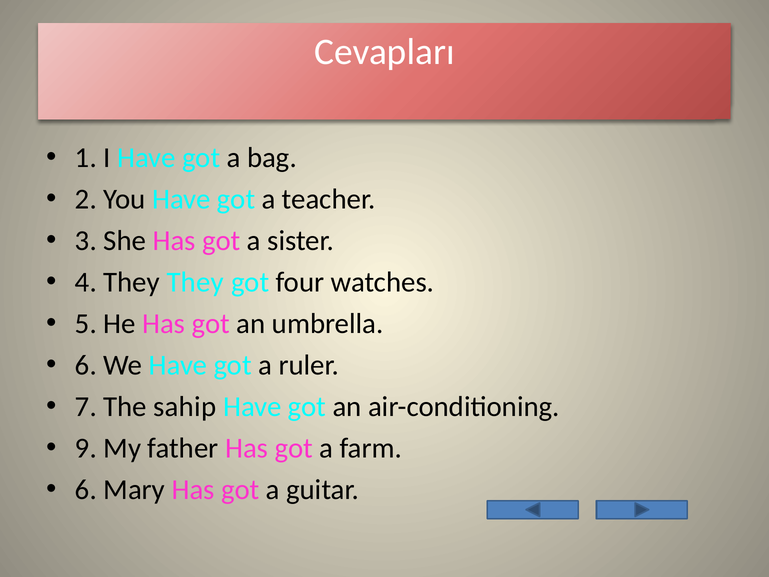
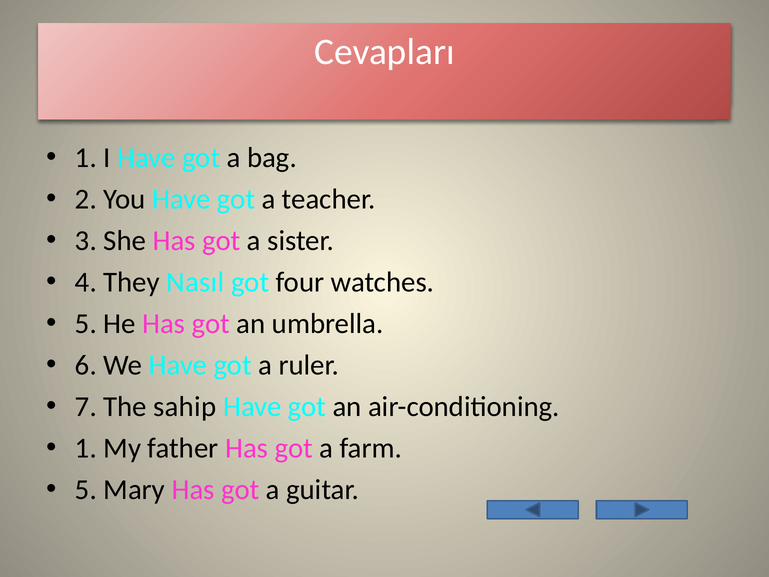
They They: They -> Nasıl
9 at (86, 448): 9 -> 1
6 at (86, 490): 6 -> 5
